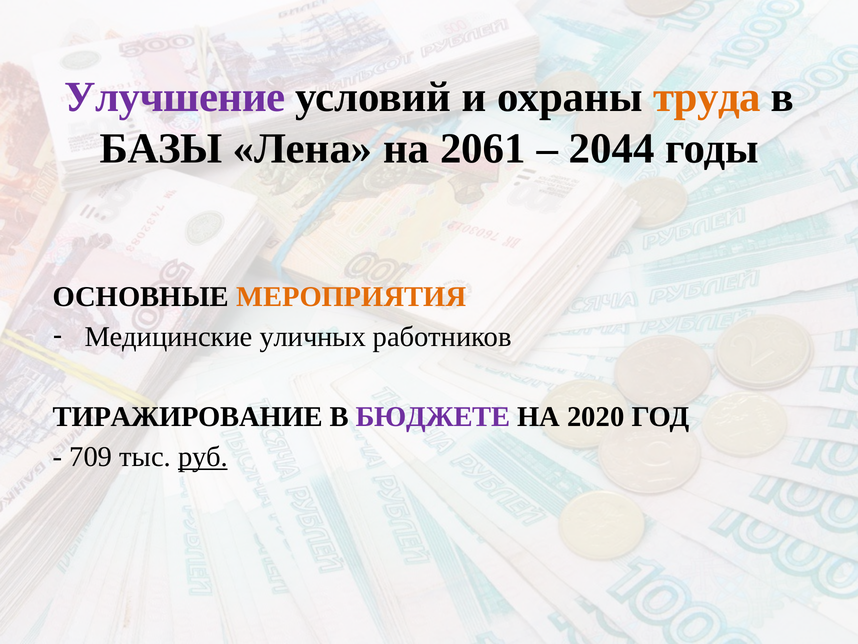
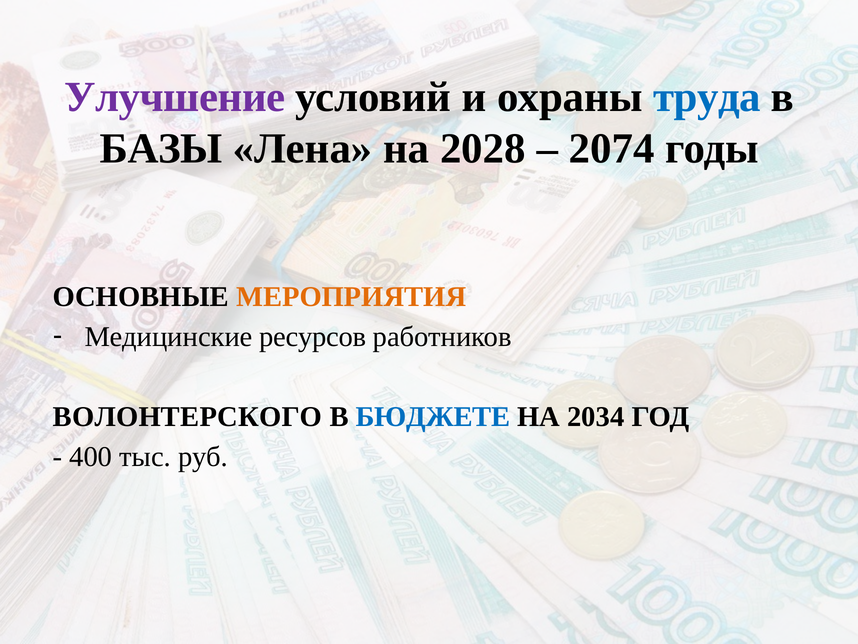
труда colour: orange -> blue
2061: 2061 -> 2028
2044: 2044 -> 2074
уличных: уличных -> ресурсов
ТИРАЖИРОВАНИЕ: ТИРАЖИРОВАНИЕ -> ВОЛОНТЕРСКОГО
БЮДЖЕТЕ colour: purple -> blue
2020: 2020 -> 2034
709: 709 -> 400
руб underline: present -> none
